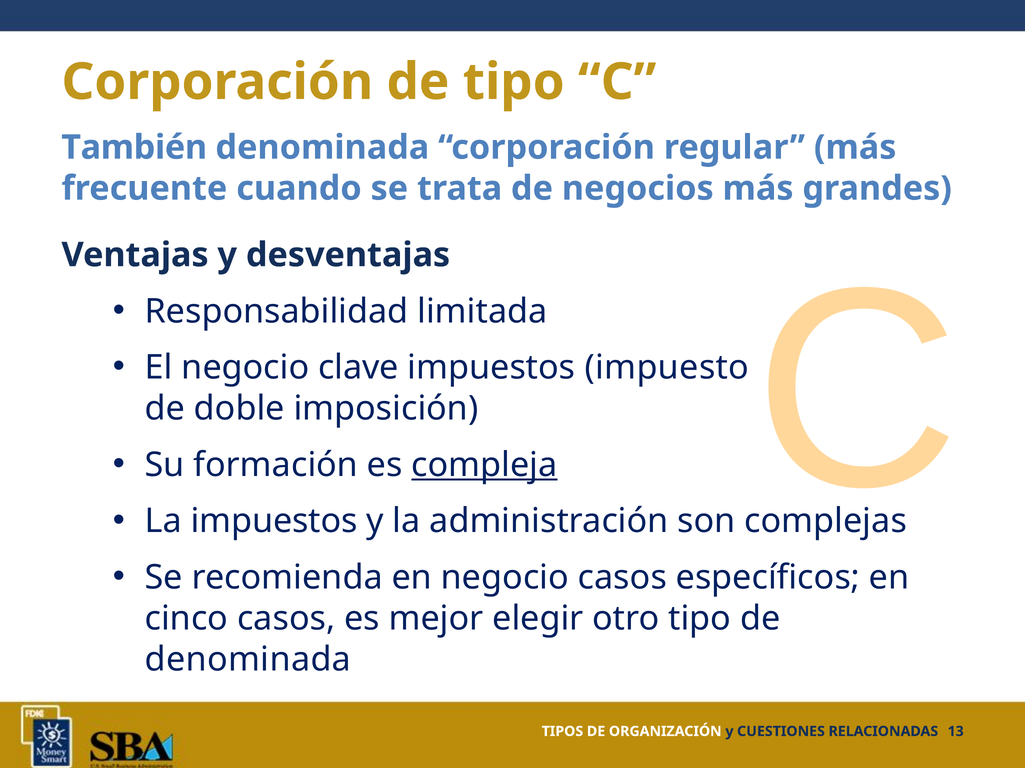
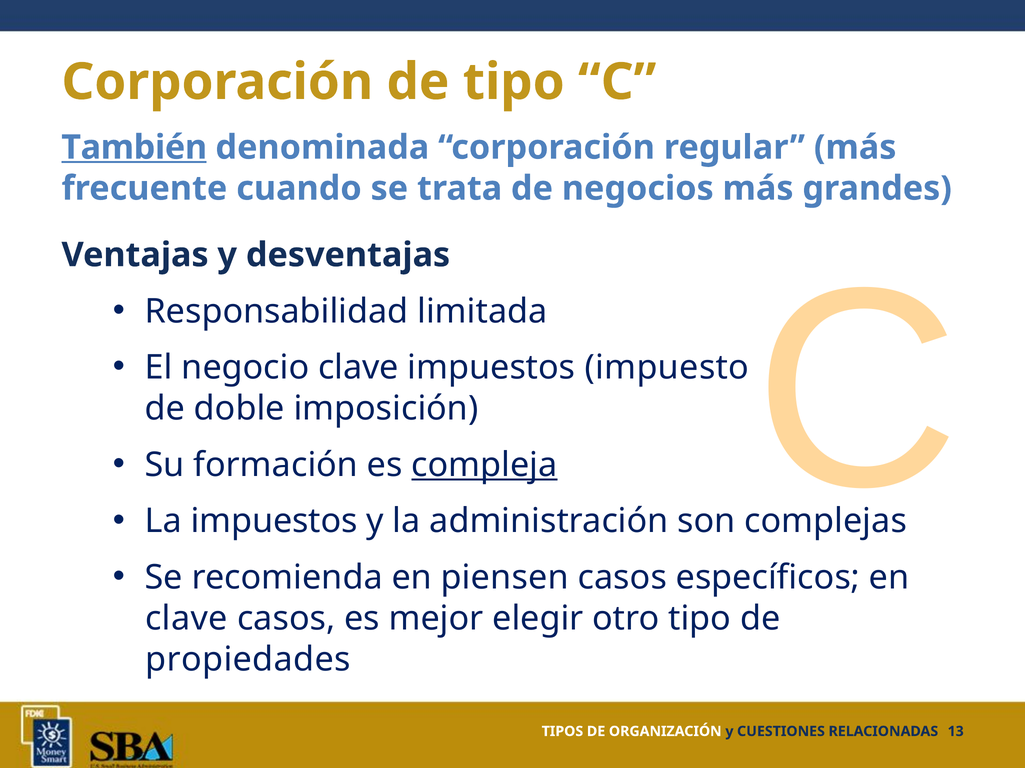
También underline: none -> present
en negocio: negocio -> piensen
cinco at (186, 619): cinco -> clave
denominada at (248, 660): denominada -> propiedades
